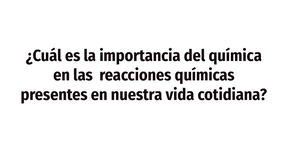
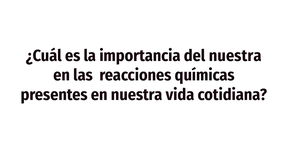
del química: química -> nuestra
